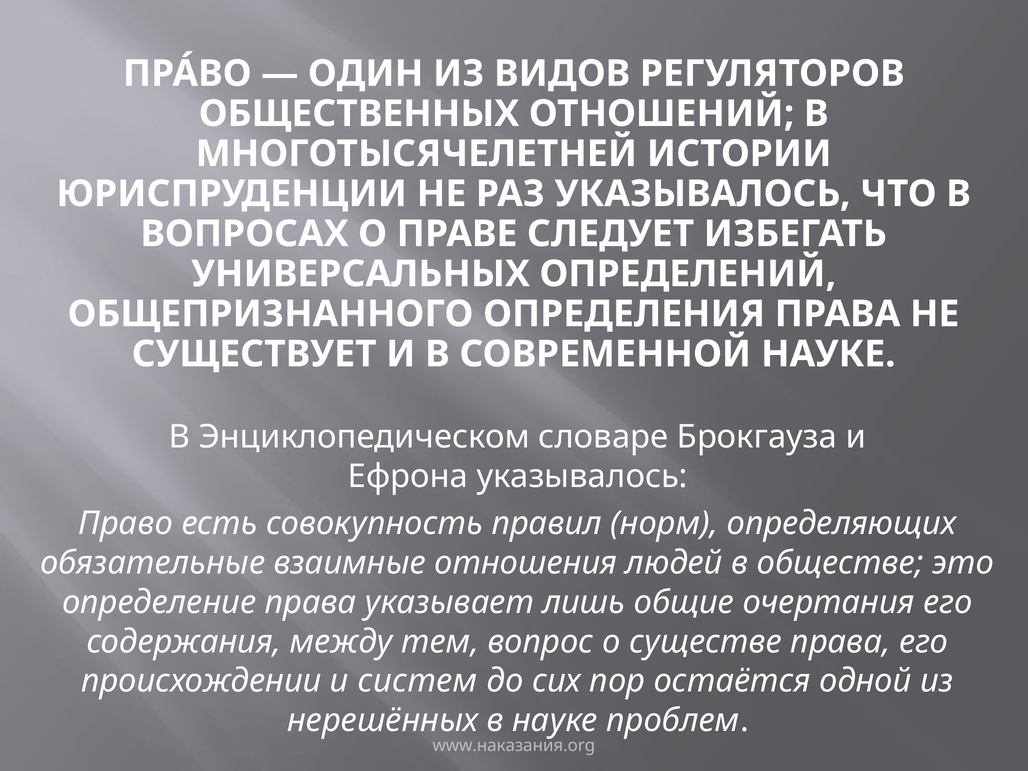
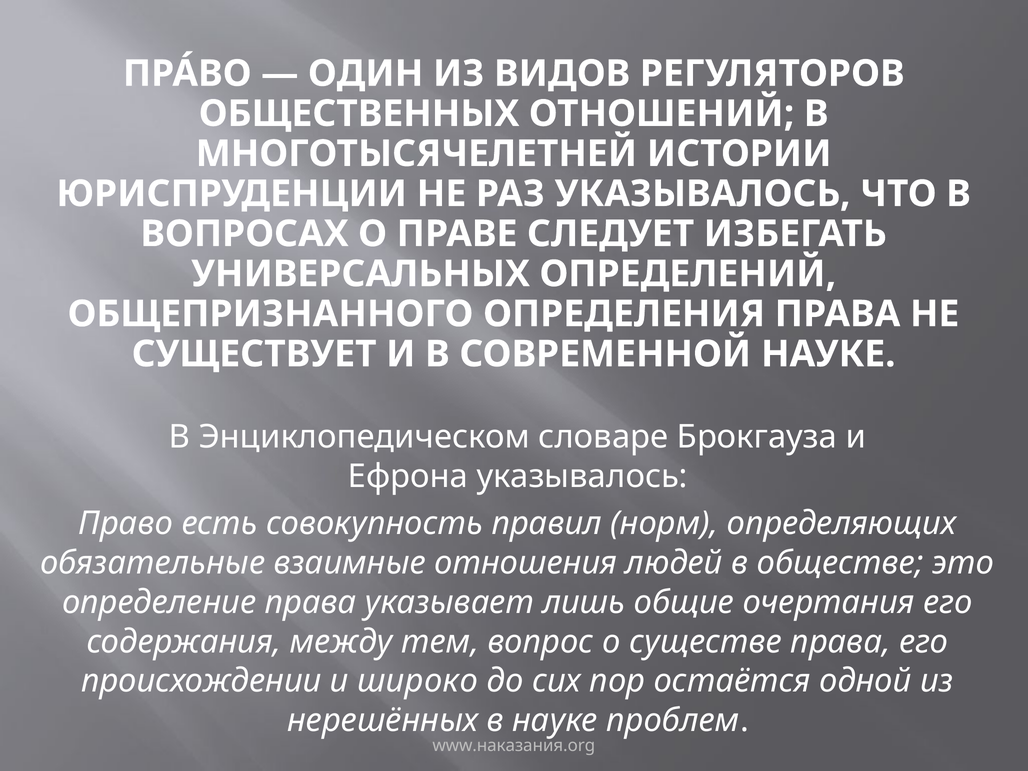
систем: систем -> широко
